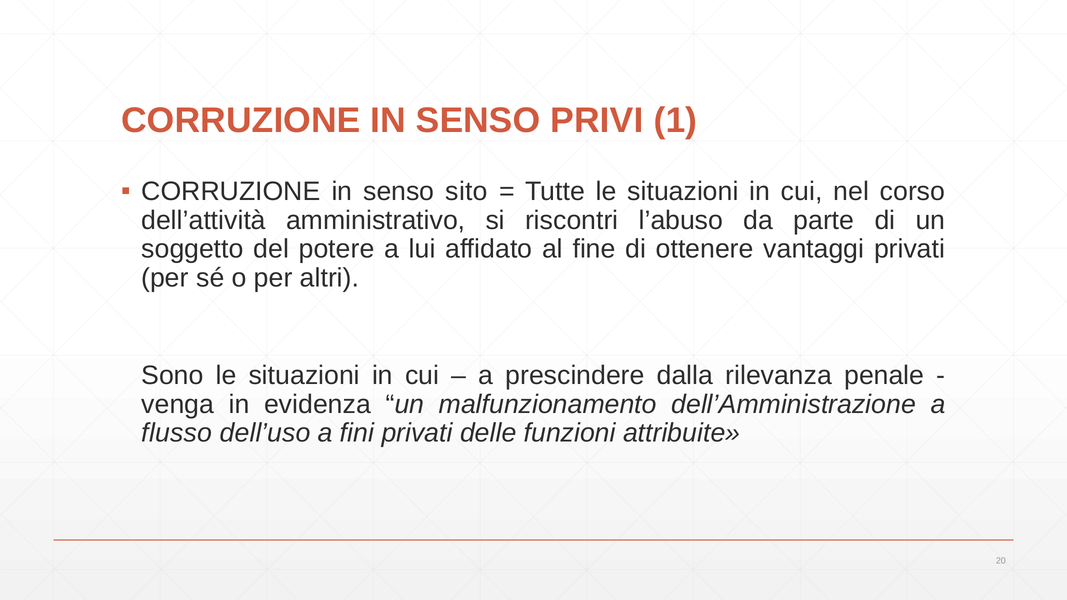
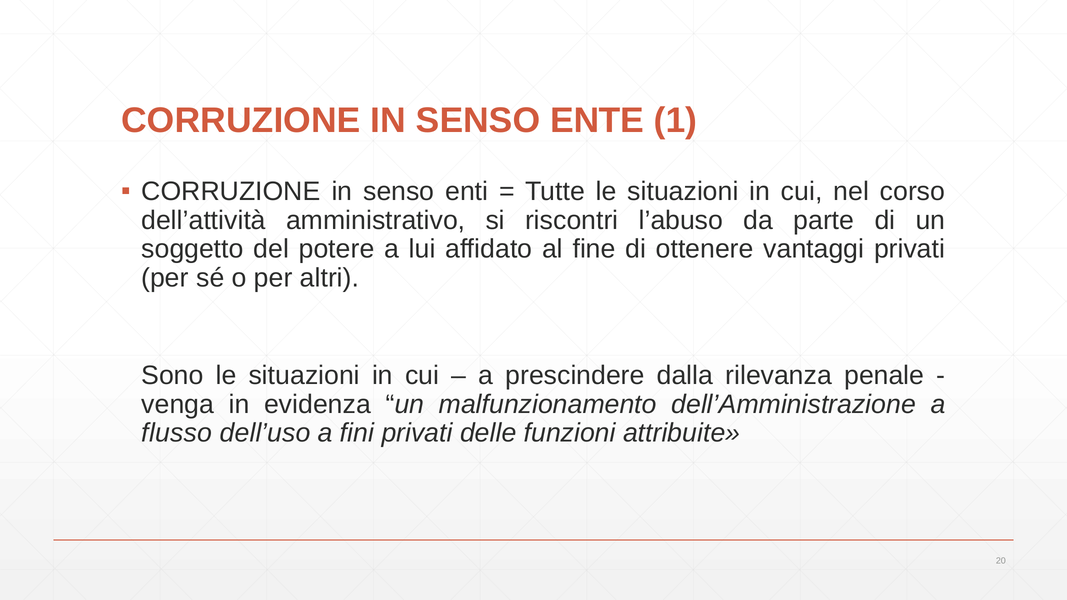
PRIVI: PRIVI -> ENTE
sito: sito -> enti
